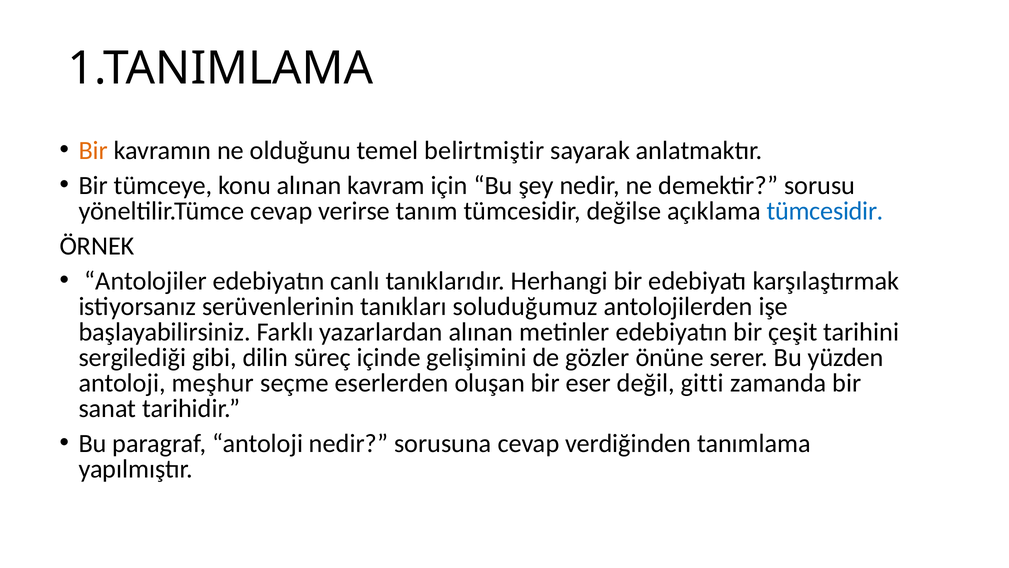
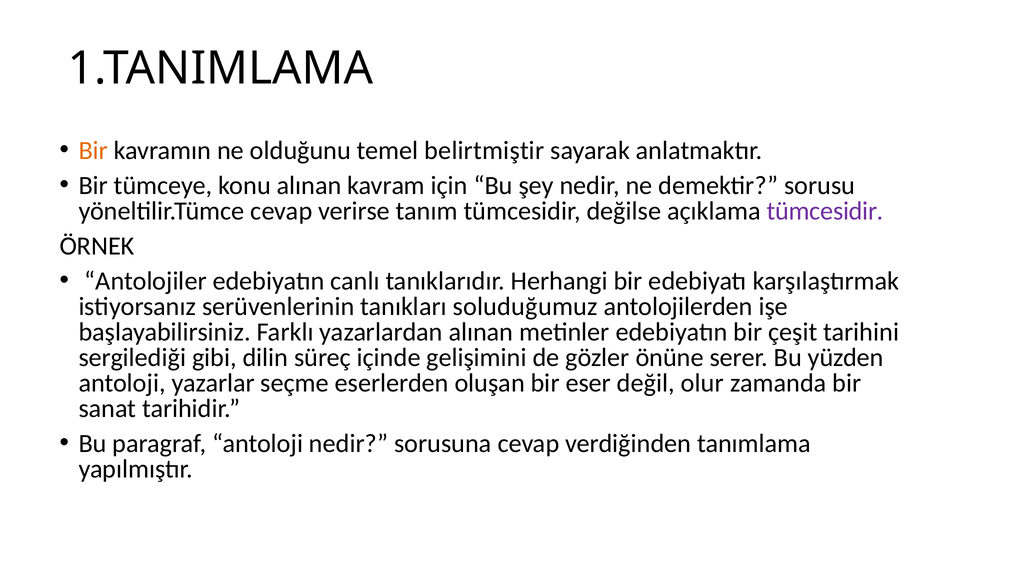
tümcesidir at (825, 211) colour: blue -> purple
meşhur: meşhur -> yazarlar
gitti: gitti -> olur
